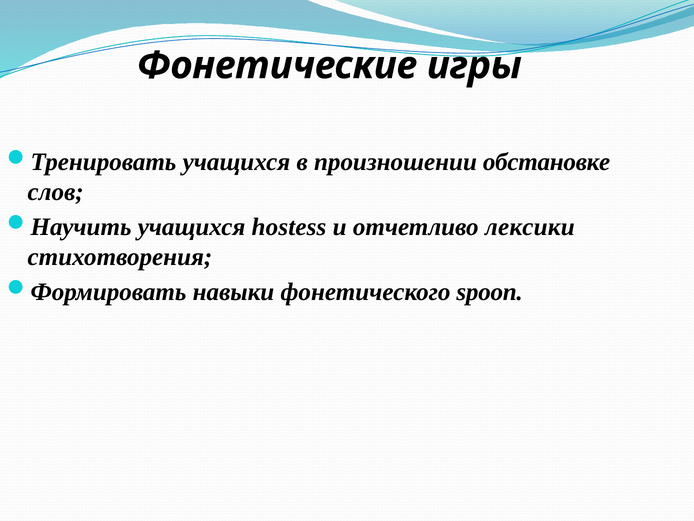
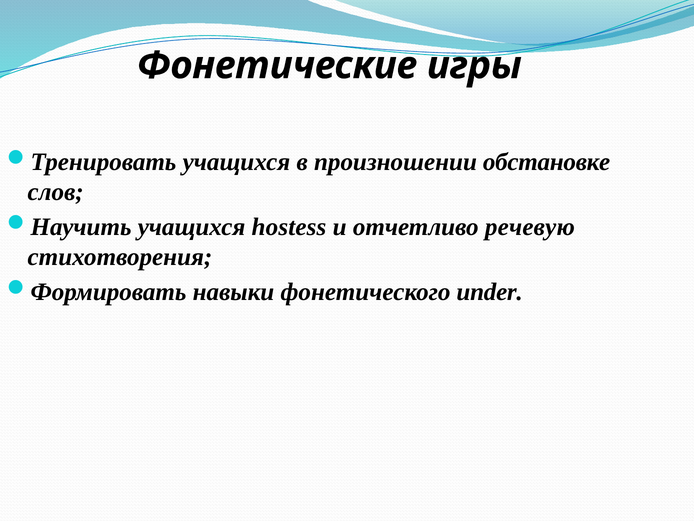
лексики: лексики -> речевую
spoon: spoon -> under
